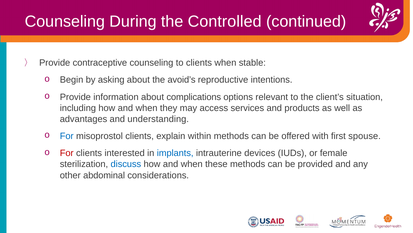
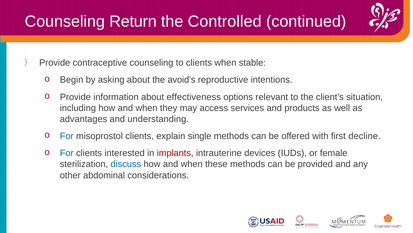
During: During -> Return
complications: complications -> effectiveness
within: within -> single
spouse: spouse -> decline
For at (67, 153) colour: red -> blue
implants colour: blue -> red
